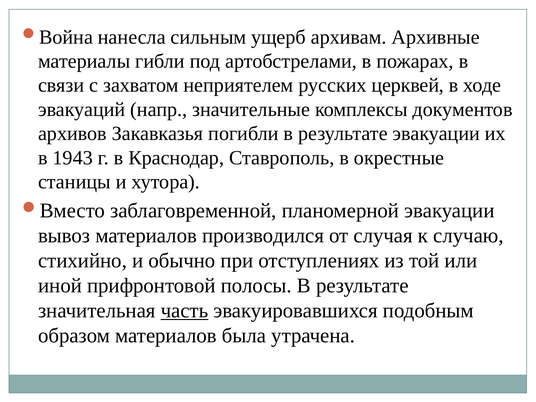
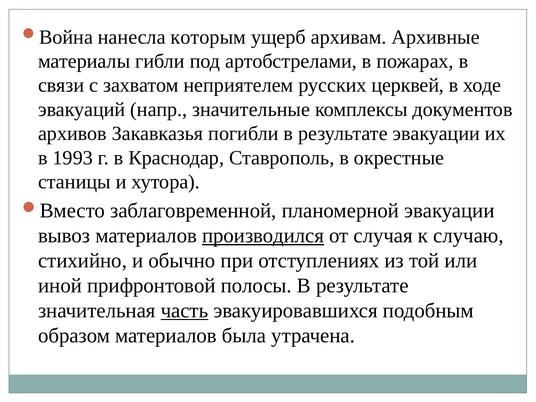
сильным: сильным -> которым
1943: 1943 -> 1993
производился underline: none -> present
